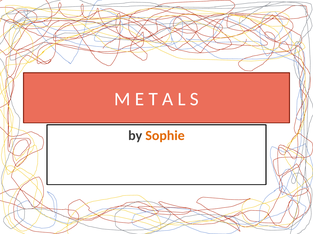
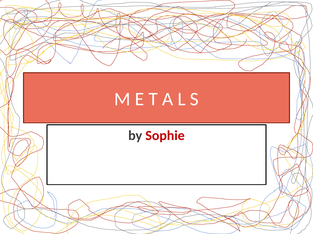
Sophie colour: orange -> red
